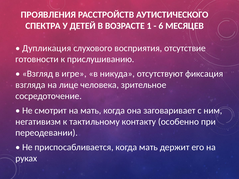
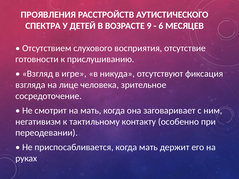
1: 1 -> 9
Дупликация: Дупликация -> Отсутствием
